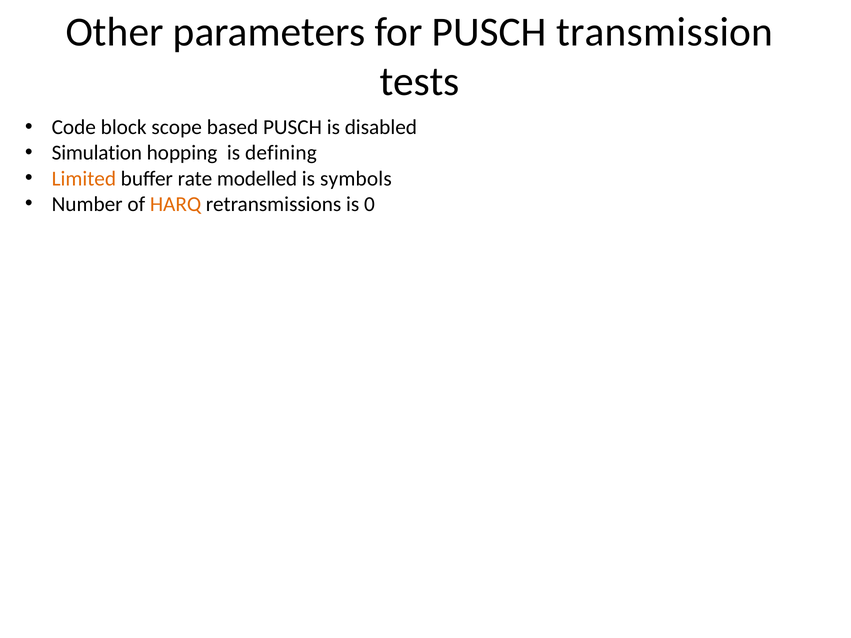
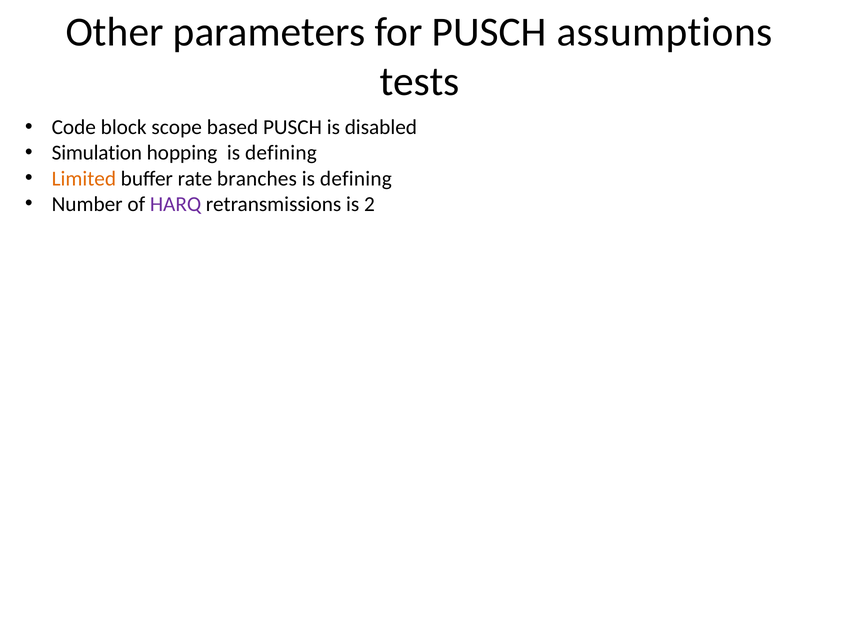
transmission: transmission -> assumptions
modelled: modelled -> branches
symbols at (356, 179): symbols -> defining
HARQ colour: orange -> purple
0: 0 -> 2
